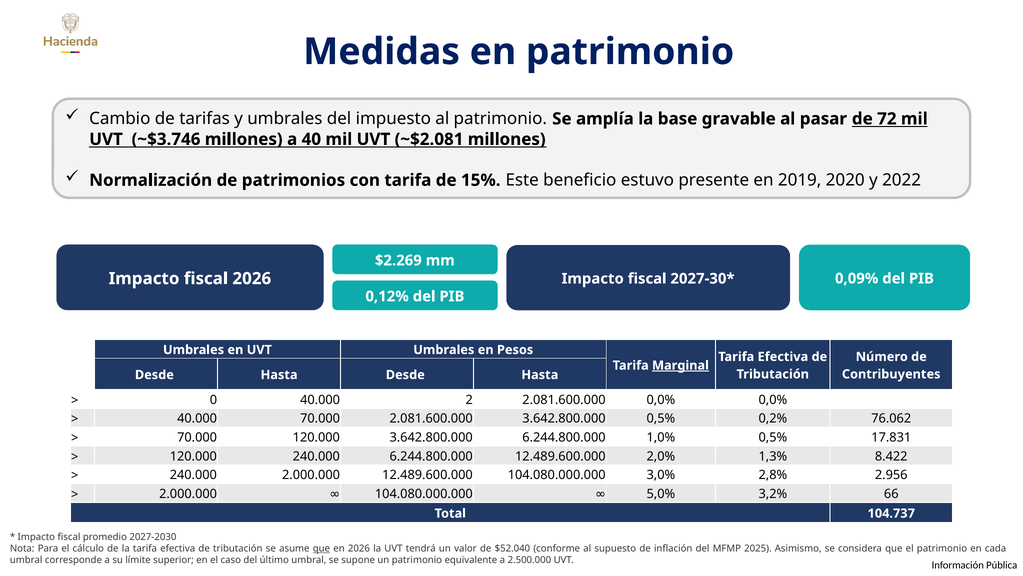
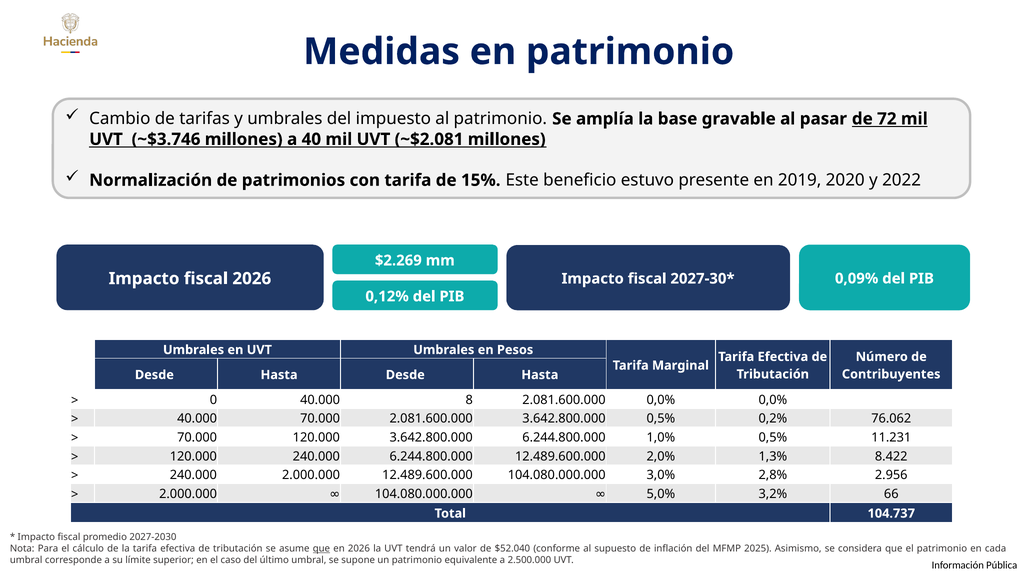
Marginal underline: present -> none
2: 2 -> 8
17.831: 17.831 -> 11.231
